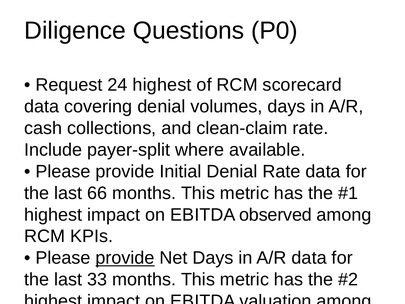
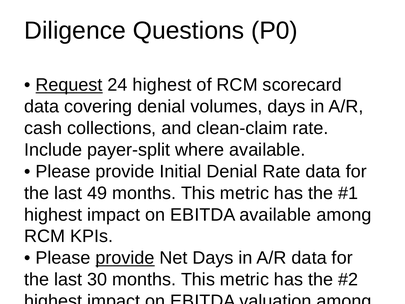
Request underline: none -> present
66: 66 -> 49
EBITDA observed: observed -> available
33: 33 -> 30
